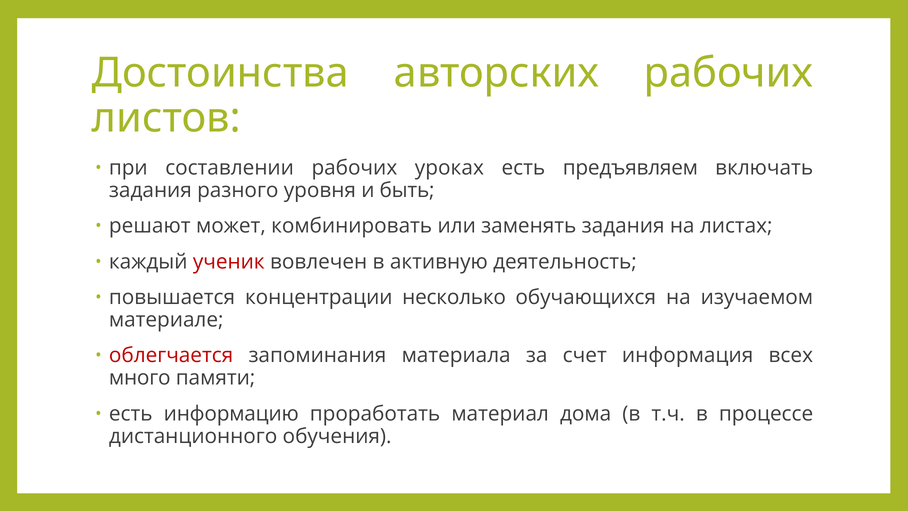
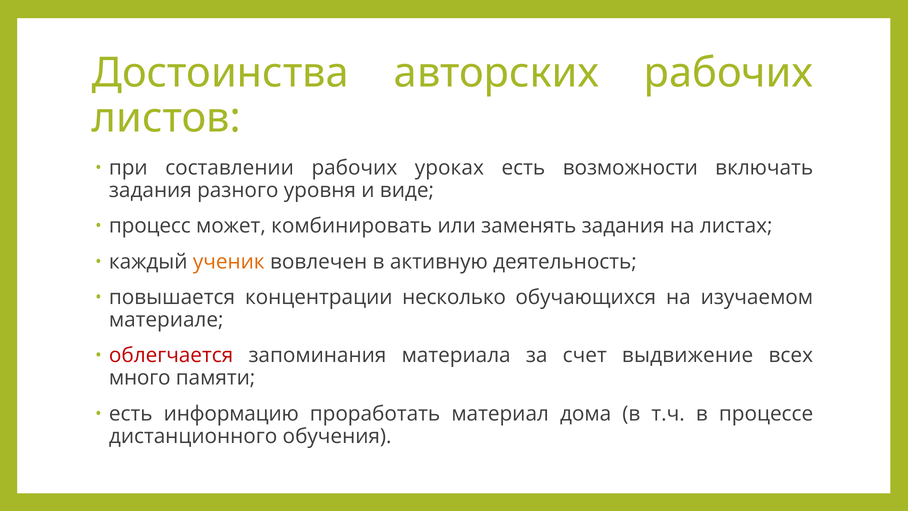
предъявляем: предъявляем -> возможности
быть: быть -> виде
решают: решают -> процесс
ученик colour: red -> orange
информация: информация -> выдвижение
